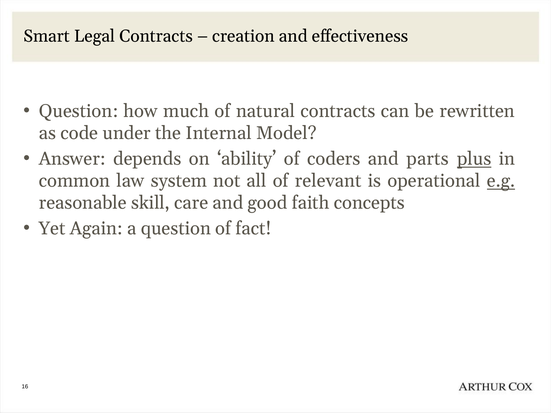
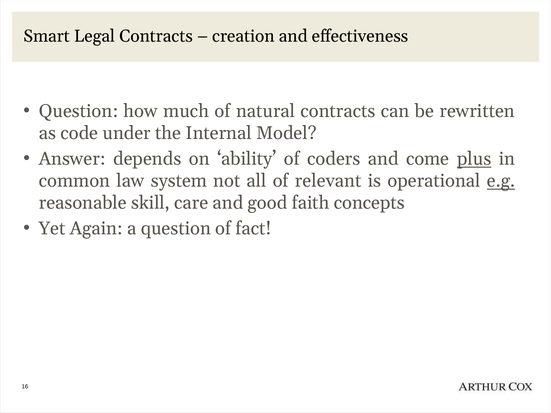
parts: parts -> come
